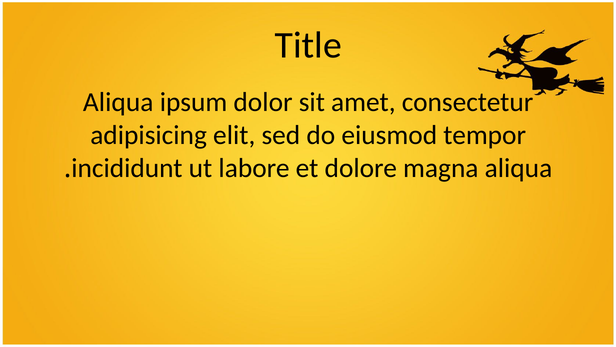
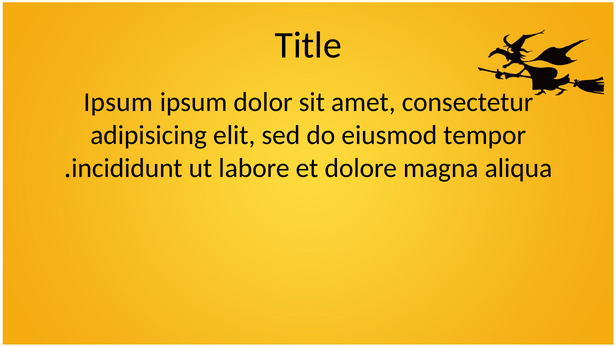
Aliqua at (118, 102): Aliqua -> Ipsum
